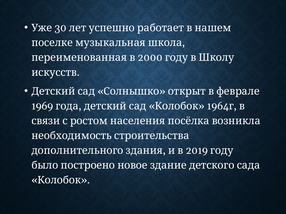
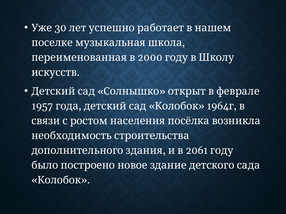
1969: 1969 -> 1957
2019: 2019 -> 2061
